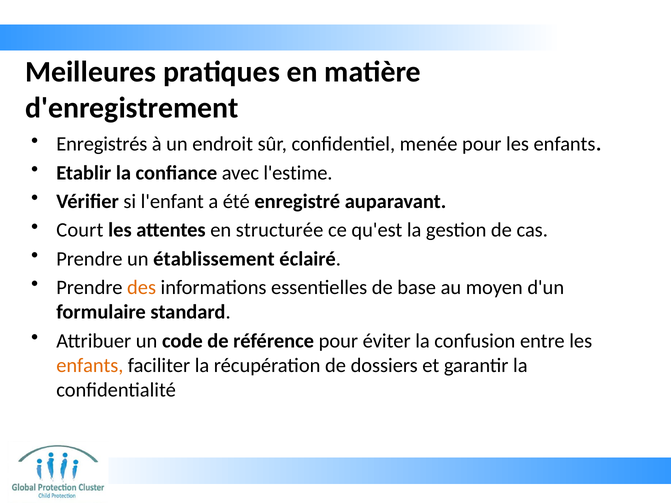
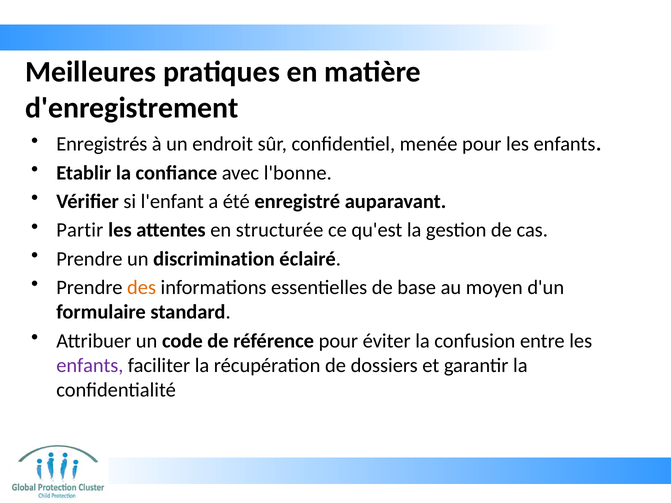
l'estime: l'estime -> l'bonne
Court: Court -> Partir
établissement: établissement -> discrimination
enfants at (90, 366) colour: orange -> purple
